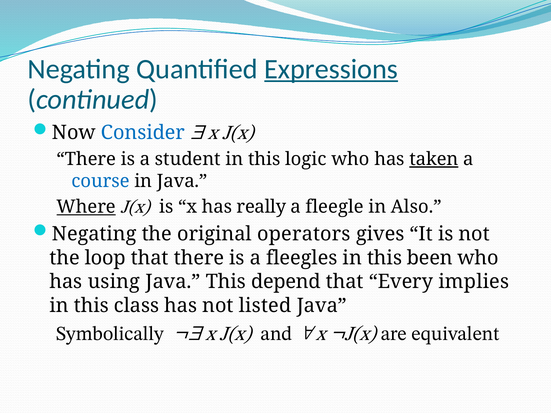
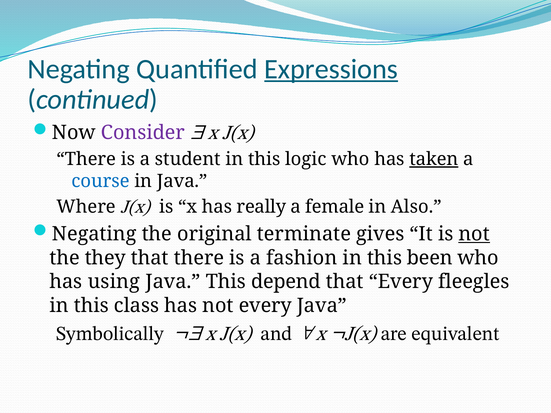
Consider colour: blue -> purple
Where underline: present -> none
fleegle: fleegle -> female
operators: operators -> terminate
not at (474, 234) underline: none -> present
loop: loop -> they
fleegles: fleegles -> fashion
implies: implies -> fleegles
not listed: listed -> every
